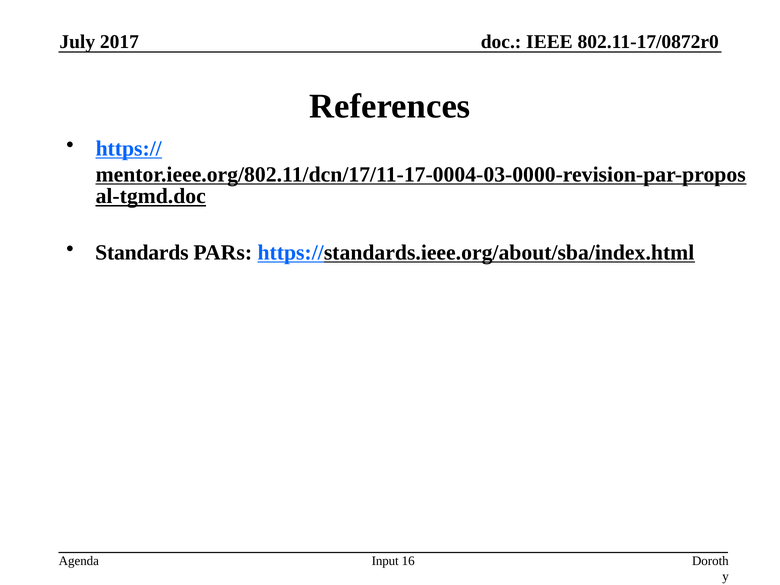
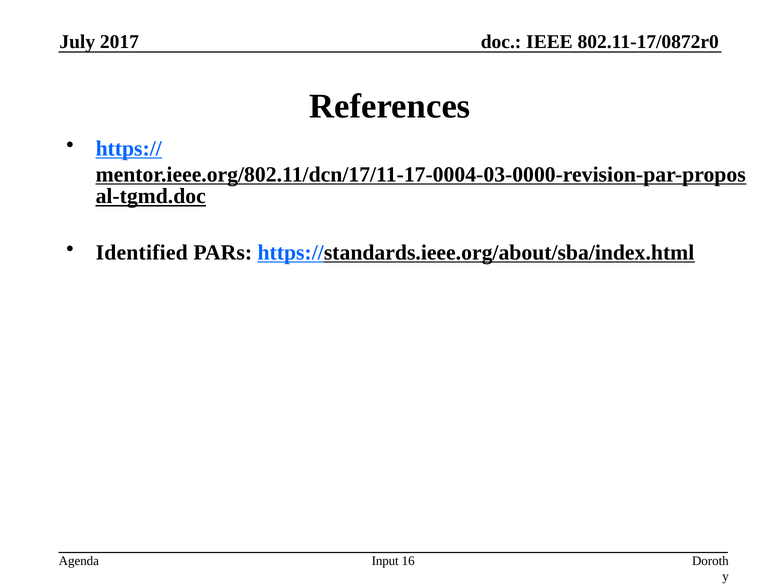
Standards: Standards -> Identified
